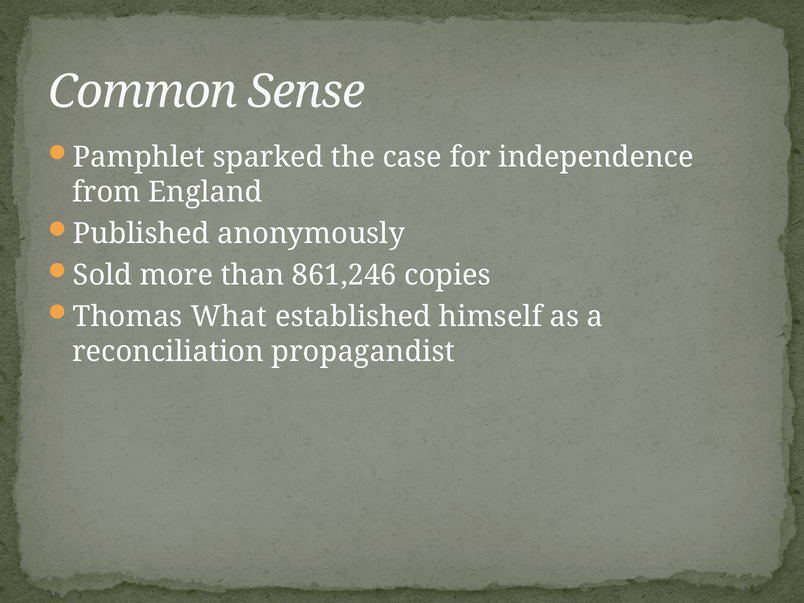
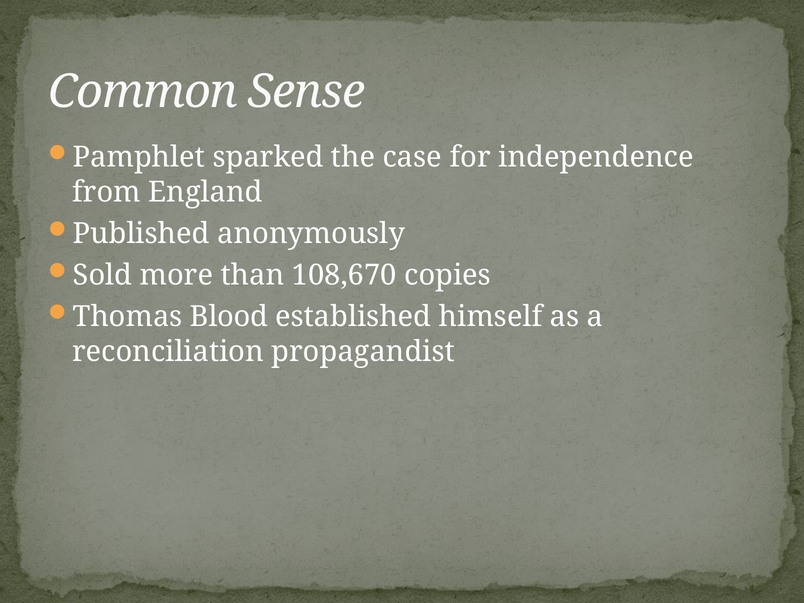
861,246: 861,246 -> 108,670
What: What -> Blood
